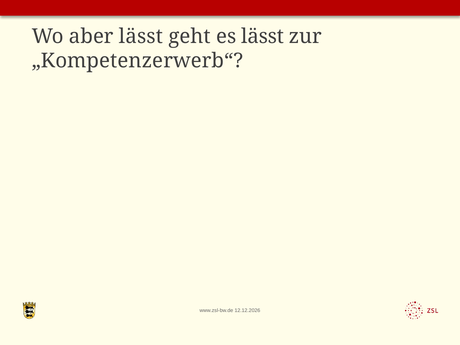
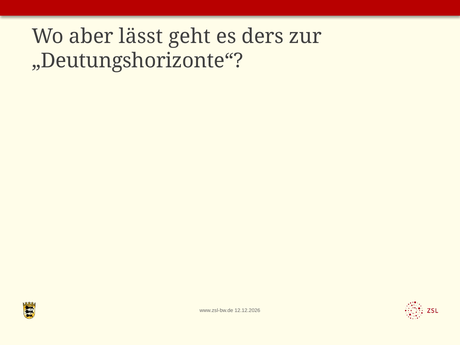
es lässt: lässt -> ders
„Kompetenzerwerb“: „Kompetenzerwerb“ -> „Deutungshorizonte“
